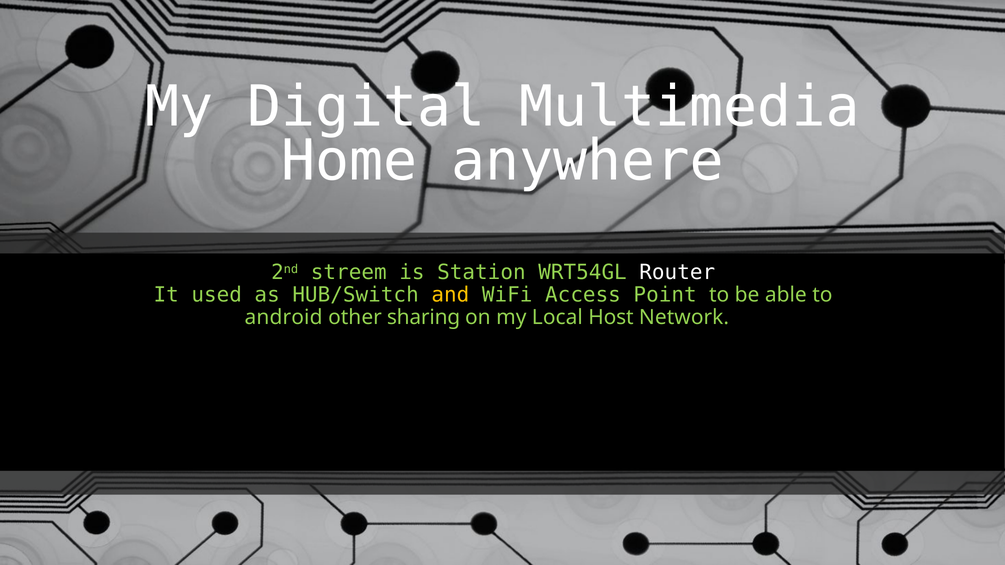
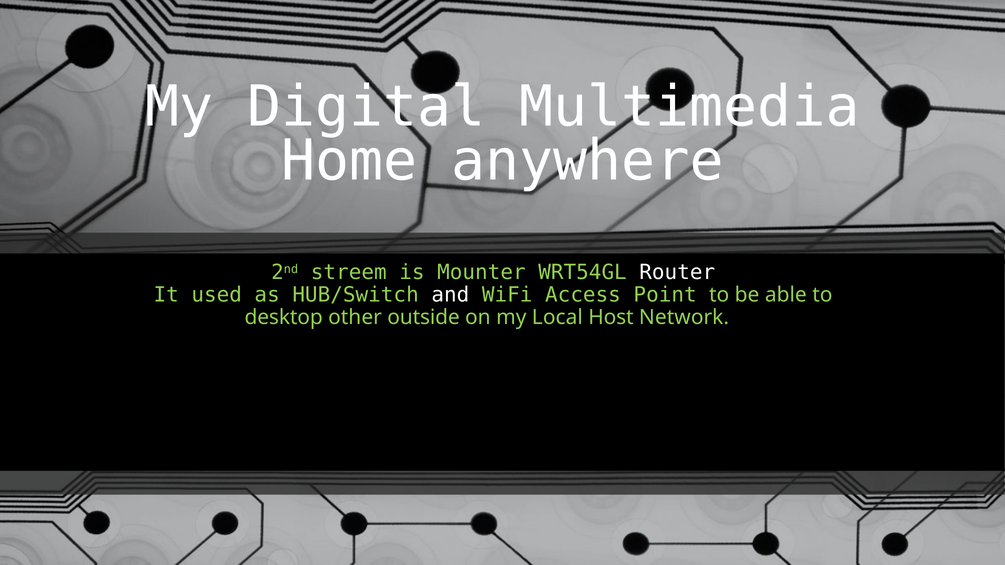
Station: Station -> Mounter
and colour: yellow -> white
android: android -> desktop
sharing: sharing -> outside
